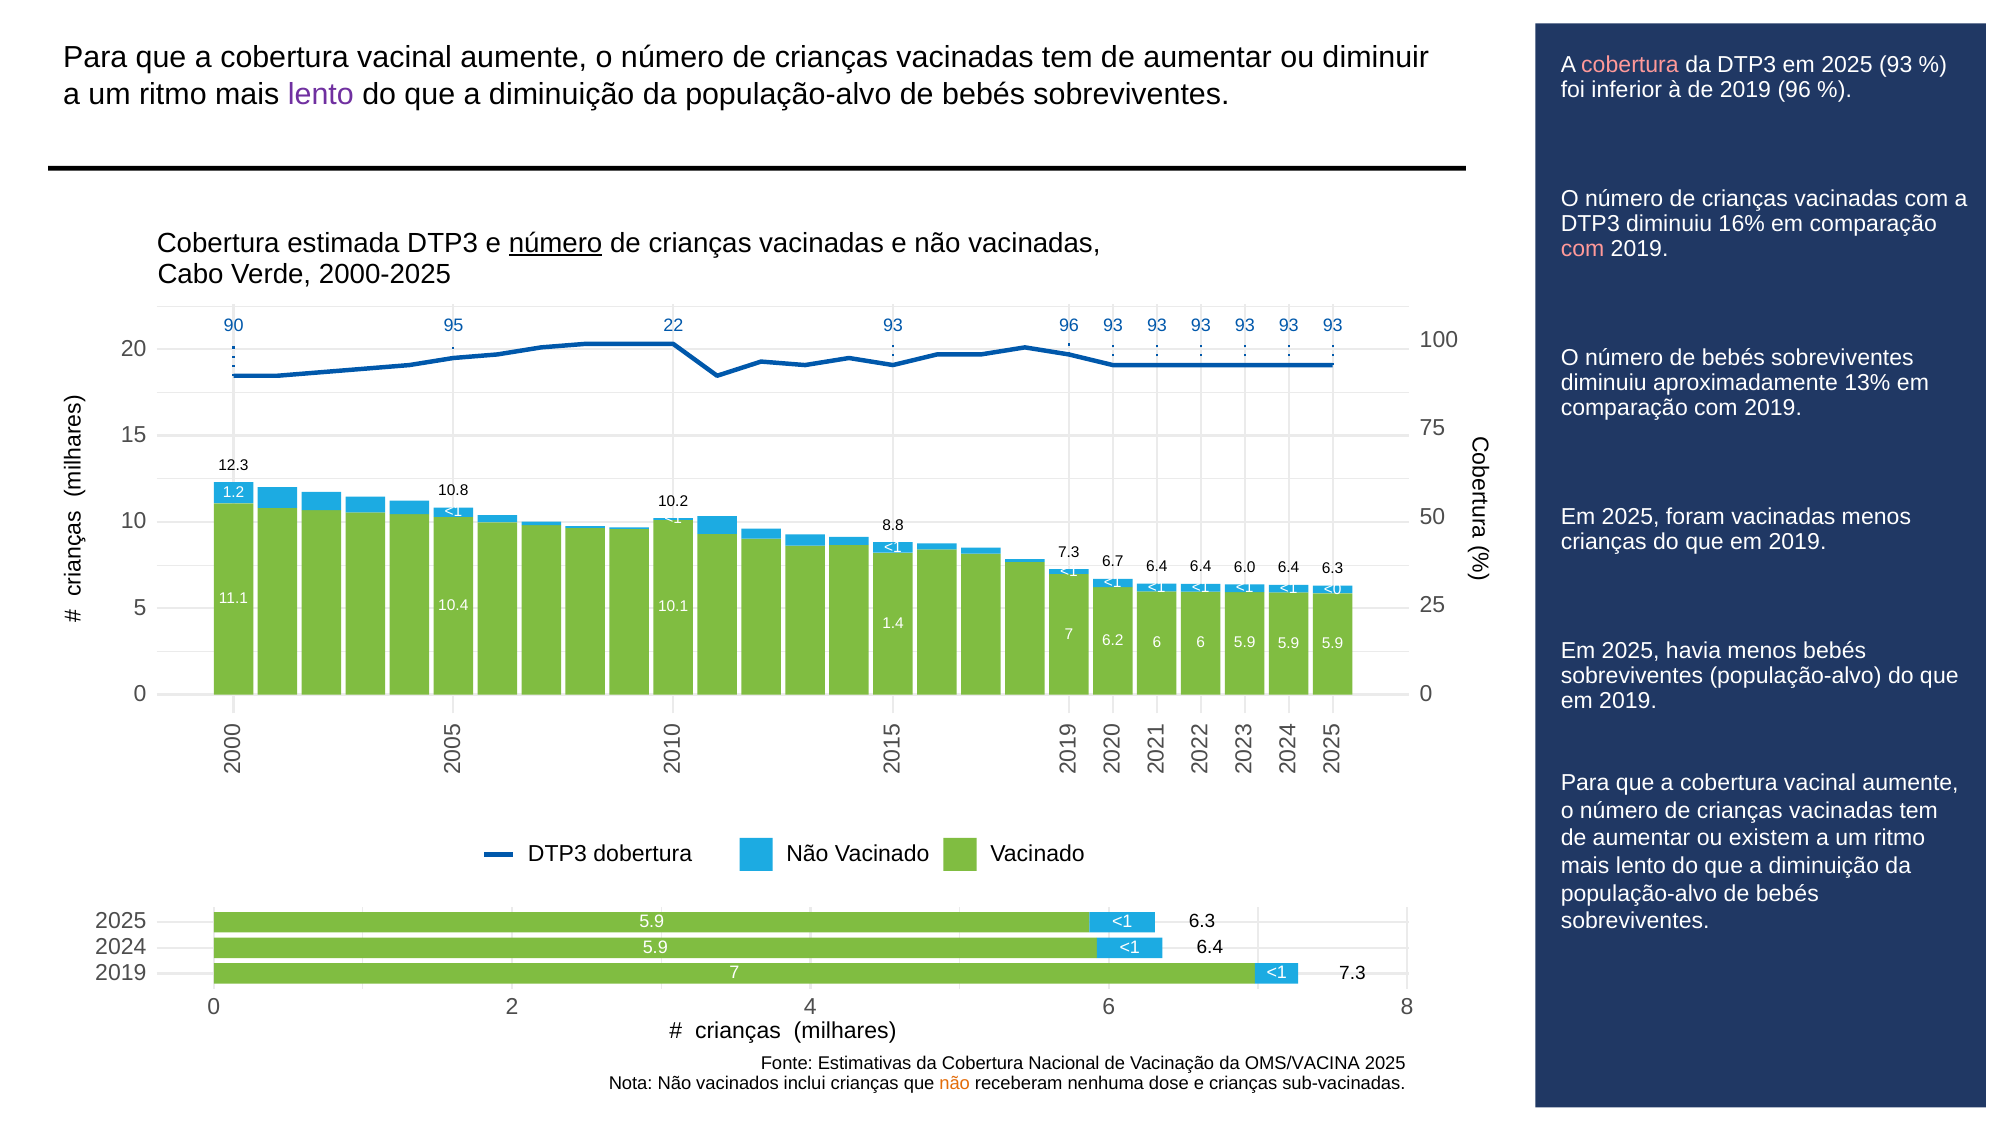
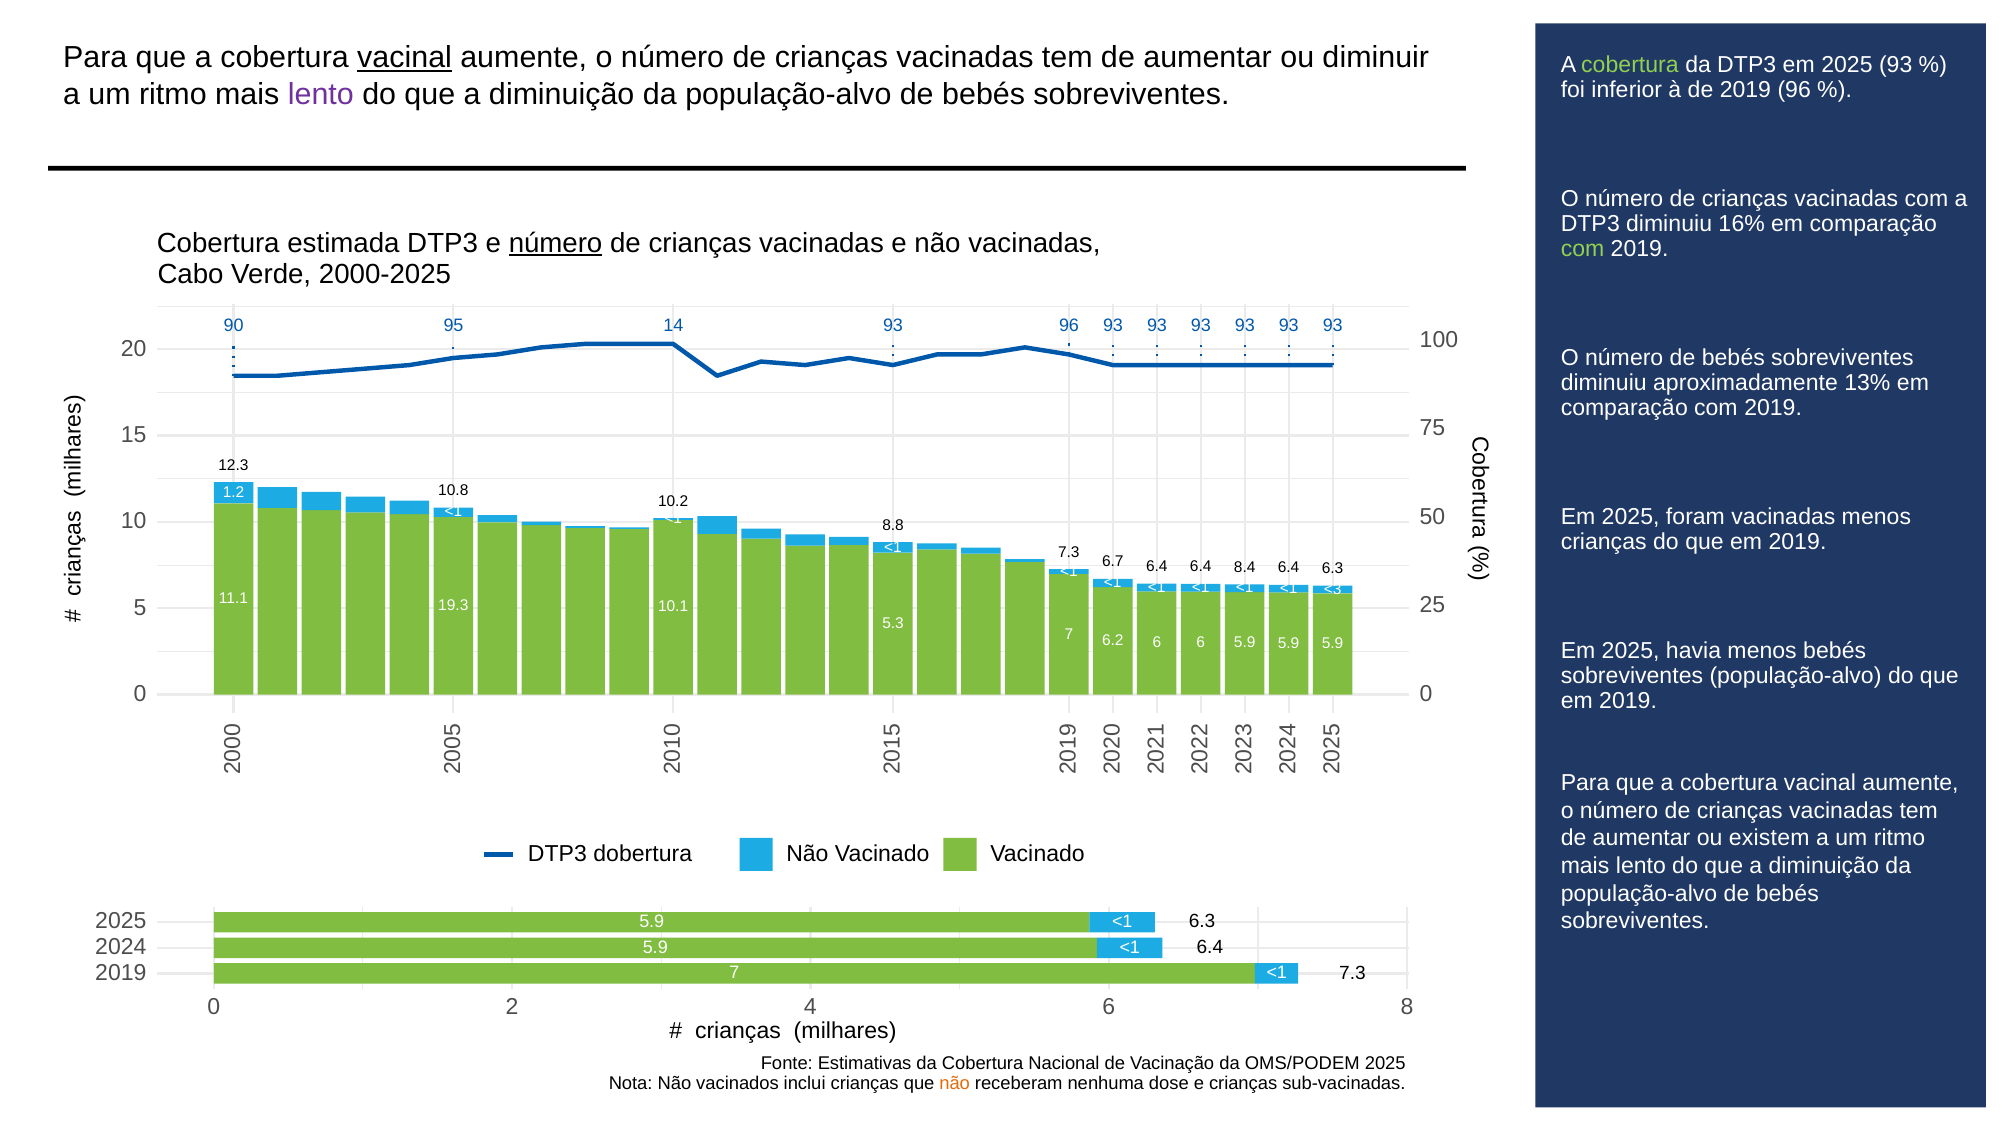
vacinal at (405, 58) underline: none -> present
cobertura at (1630, 65) colour: pink -> light green
com at (1583, 249) colour: pink -> light green
22: 22 -> 14
6.0: 6.0 -> 8.4
<0: <0 -> <3
10.4: 10.4 -> 19.3
1.4: 1.4 -> 5.3
OMS/VACINA: OMS/VACINA -> OMS/PODEM
